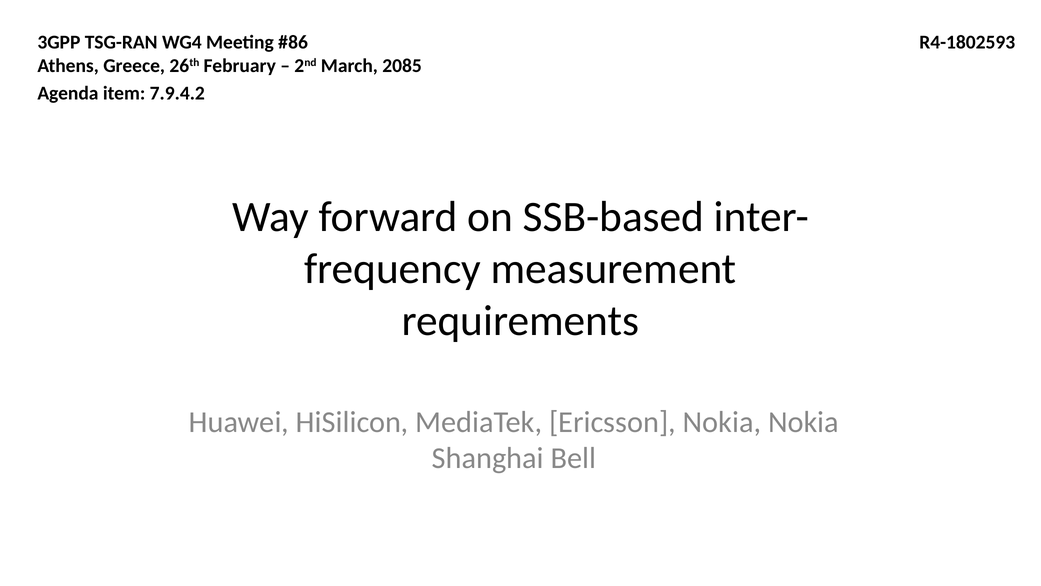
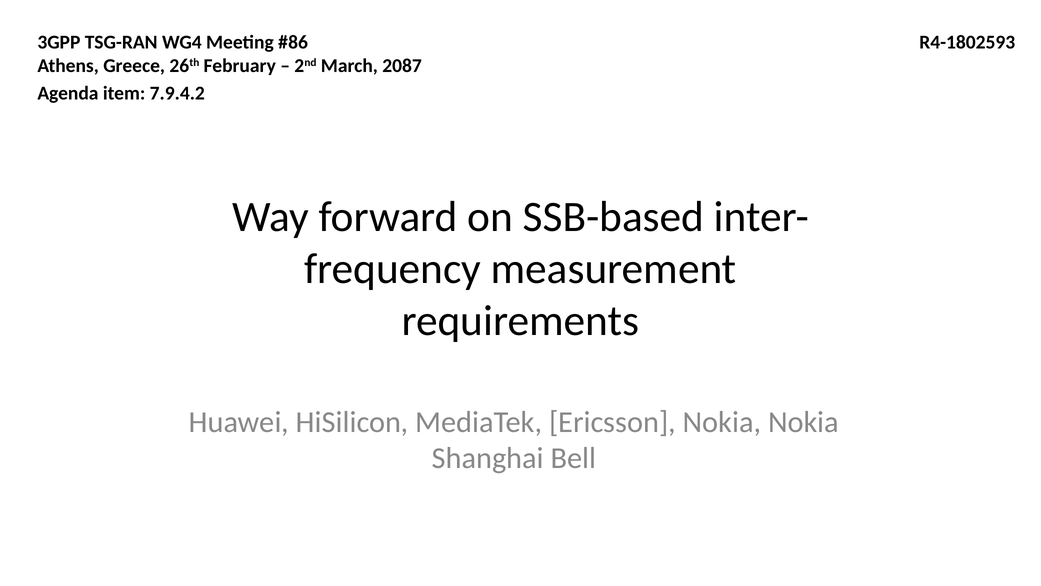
2085: 2085 -> 2087
